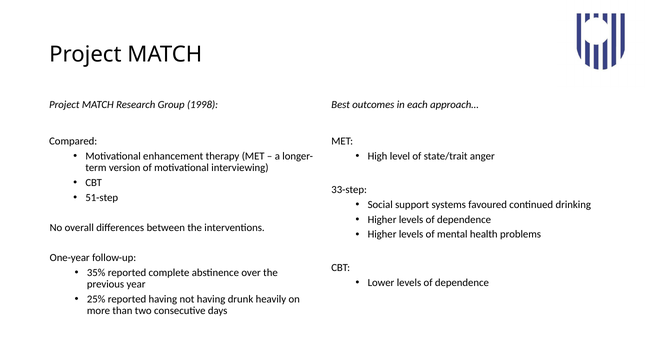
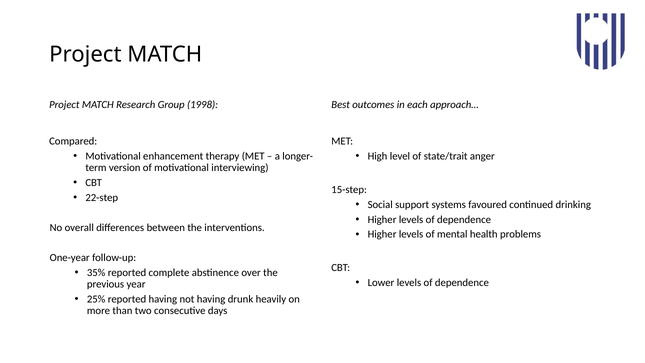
33-step: 33-step -> 15-step
51-step: 51-step -> 22-step
